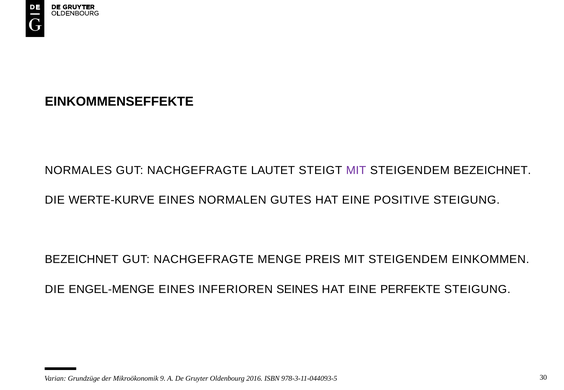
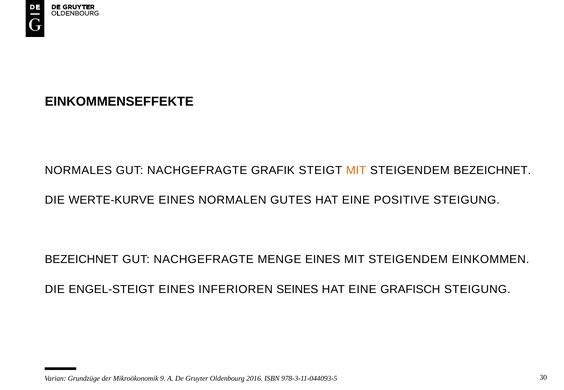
LAUTET: LAUTET -> GRAFIK
MIT at (356, 170) colour: purple -> orange
MENGE PREIS: PREIS -> EINES
ENGEL-MENGE: ENGEL-MENGE -> ENGEL-STEIGT
PERFEKTE: PERFEKTE -> GRAFISCH
